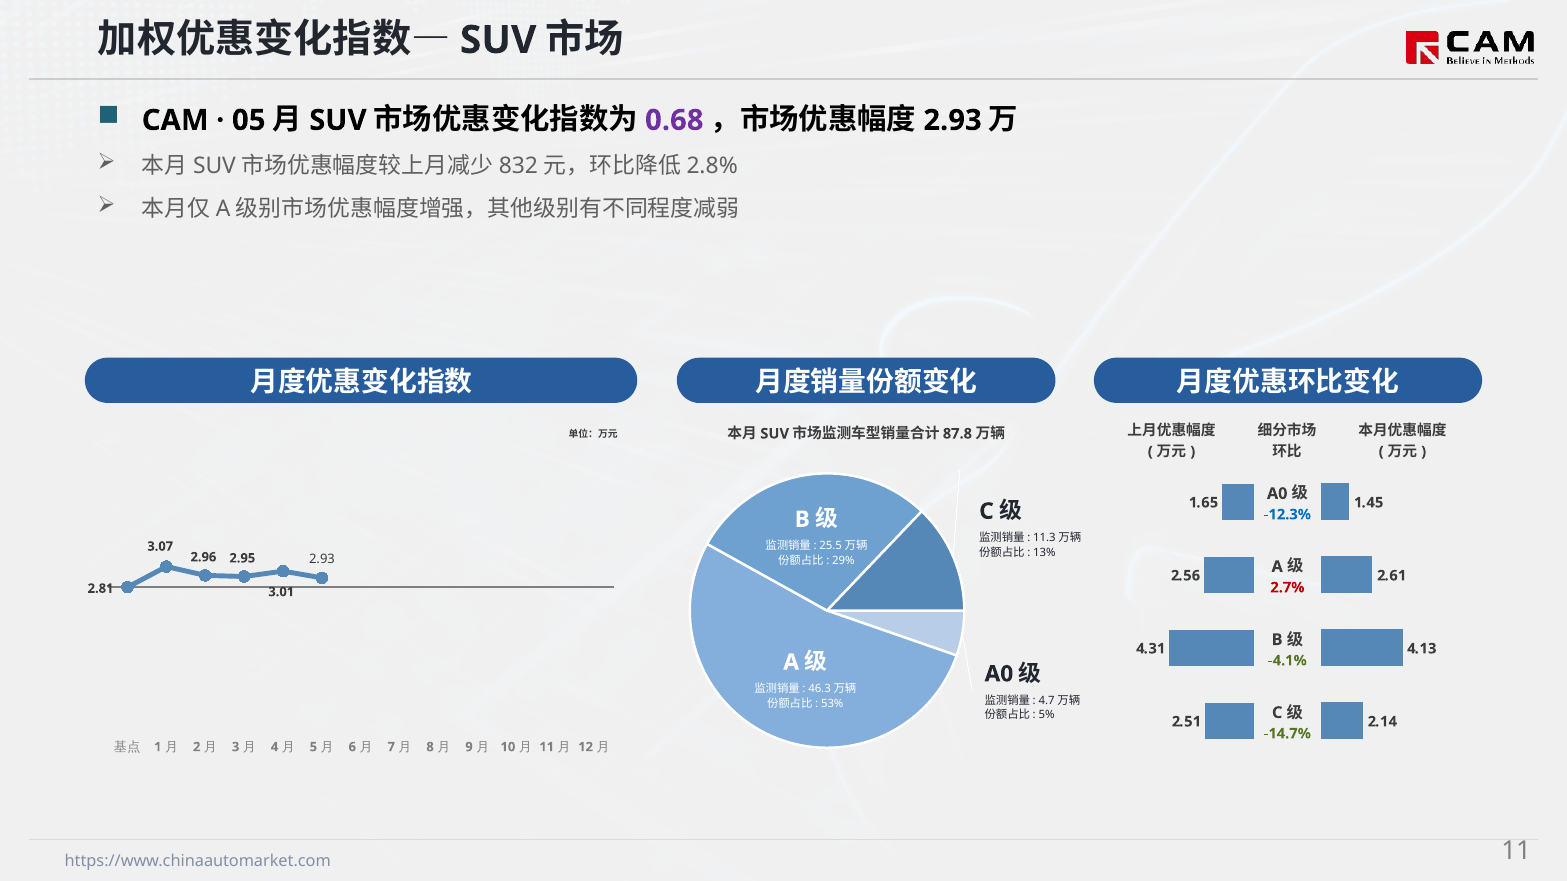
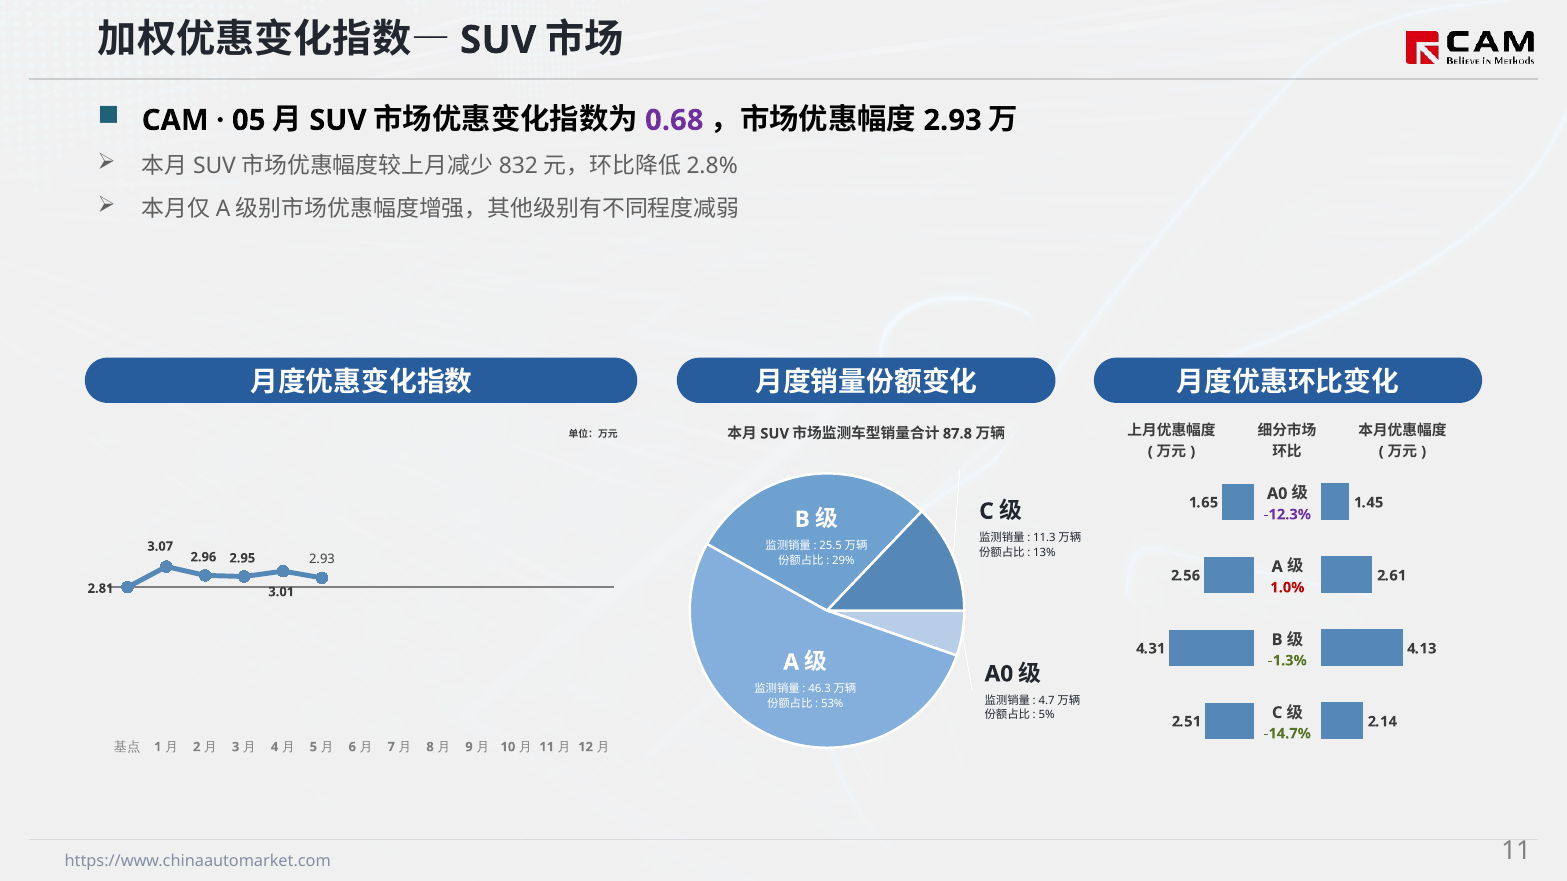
-12.3% colour: blue -> purple
2.7%: 2.7% -> 1.0%
-4.1%: -4.1% -> -1.3%
